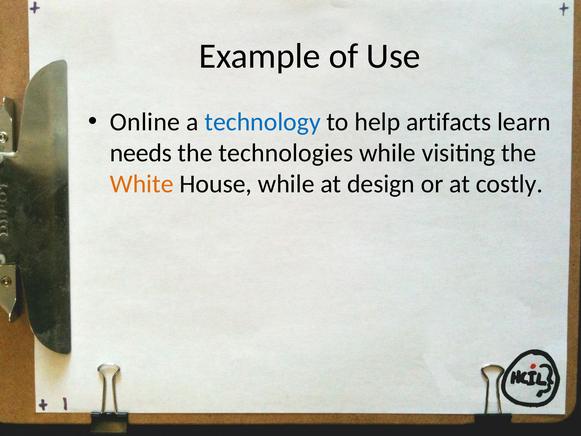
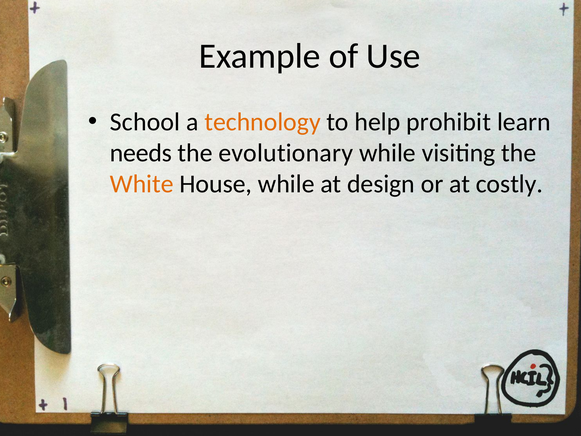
Online: Online -> School
technology colour: blue -> orange
artifacts: artifacts -> prohibit
technologies: technologies -> evolutionary
